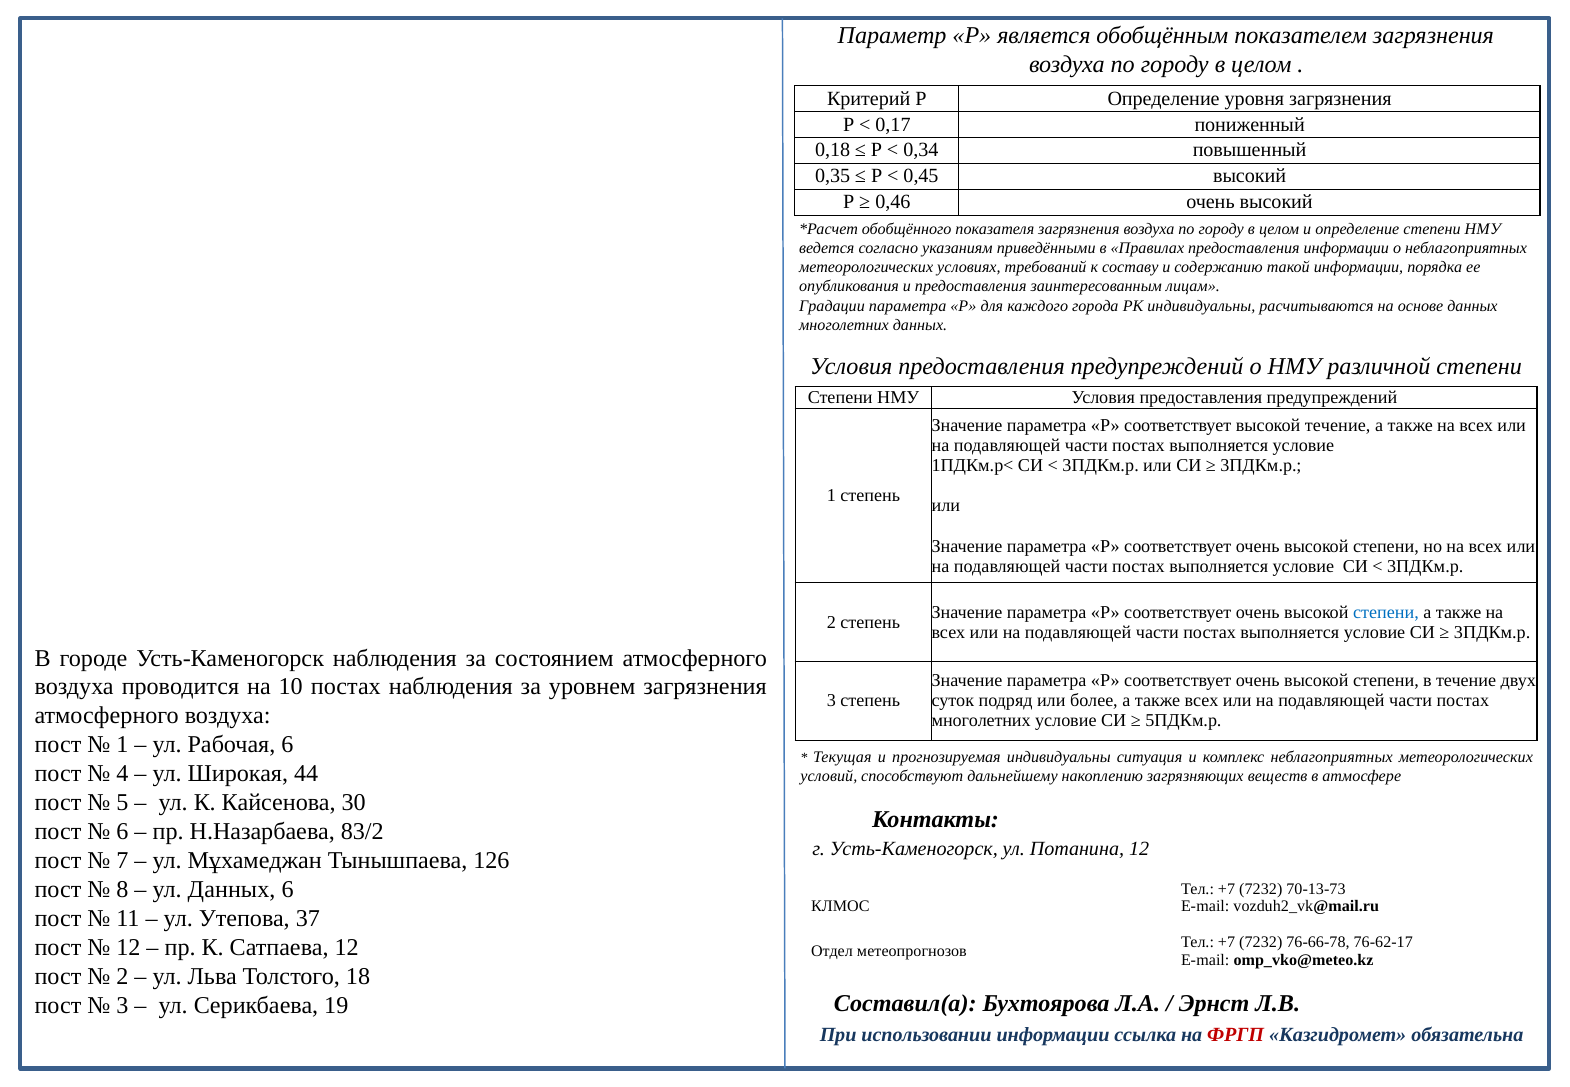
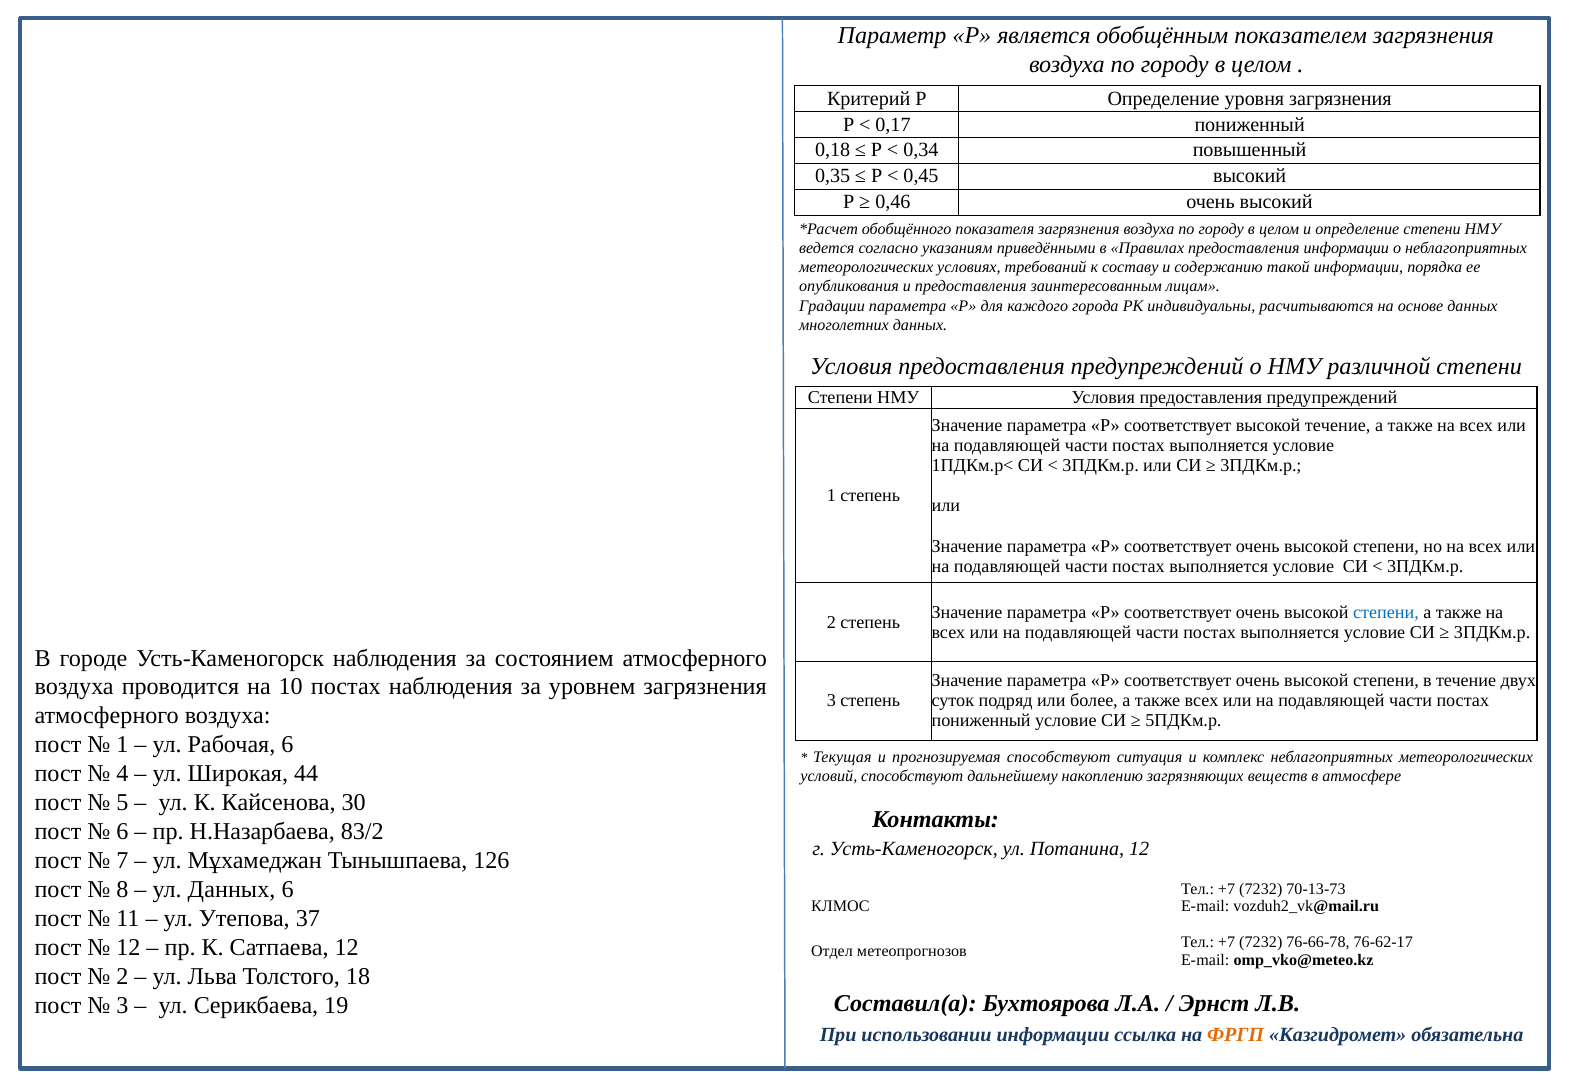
многолетних at (981, 721): многолетних -> пониженный
прогнозируемая индивидуальны: индивидуальны -> способствуют
ФРГП colour: red -> orange
